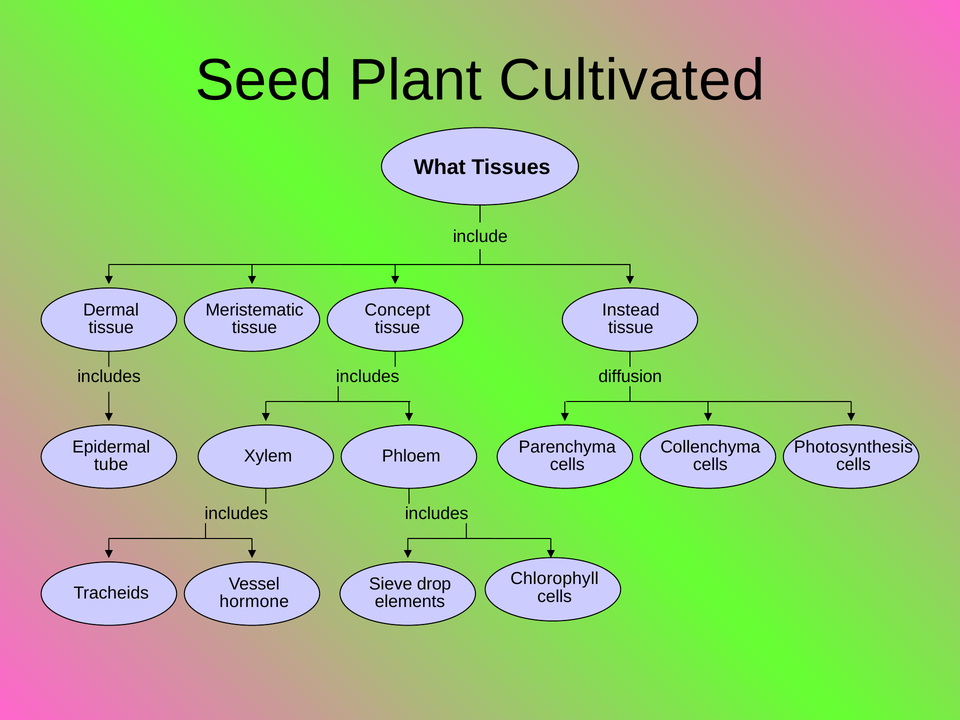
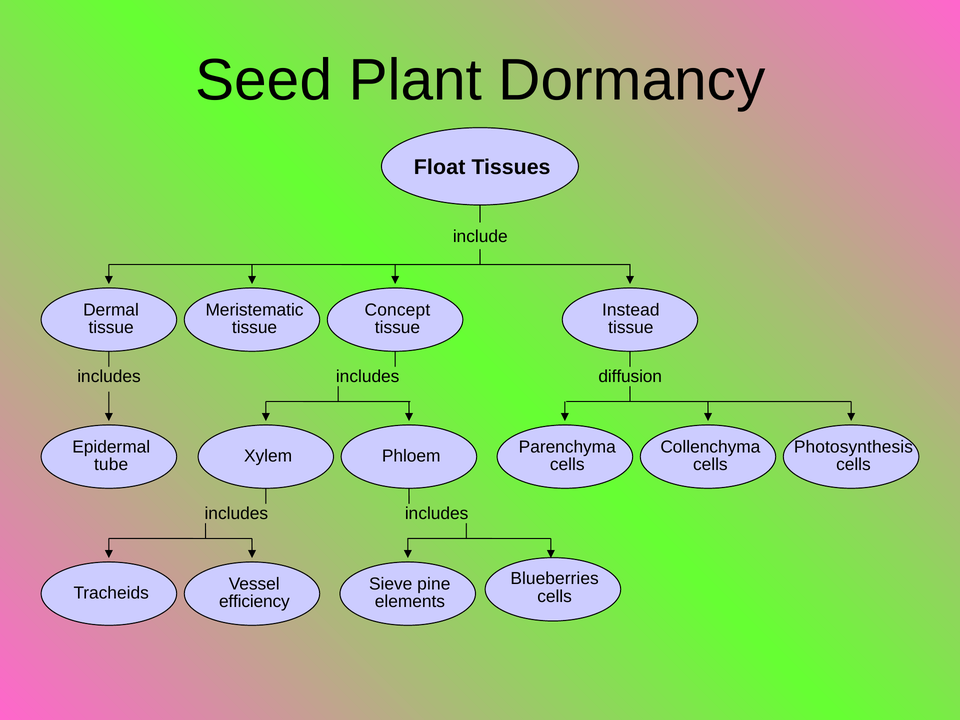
Cultivated: Cultivated -> Dormancy
What: What -> Float
Chlorophyll: Chlorophyll -> Blueberries
drop: drop -> pine
hormone: hormone -> efficiency
